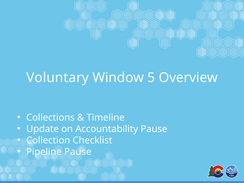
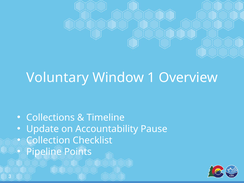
5: 5 -> 1
Pipeline Pause: Pause -> Points
